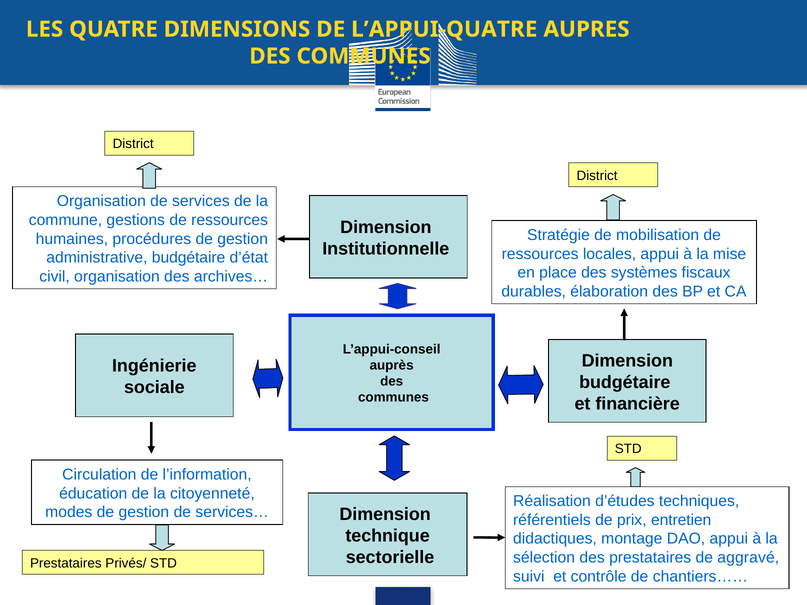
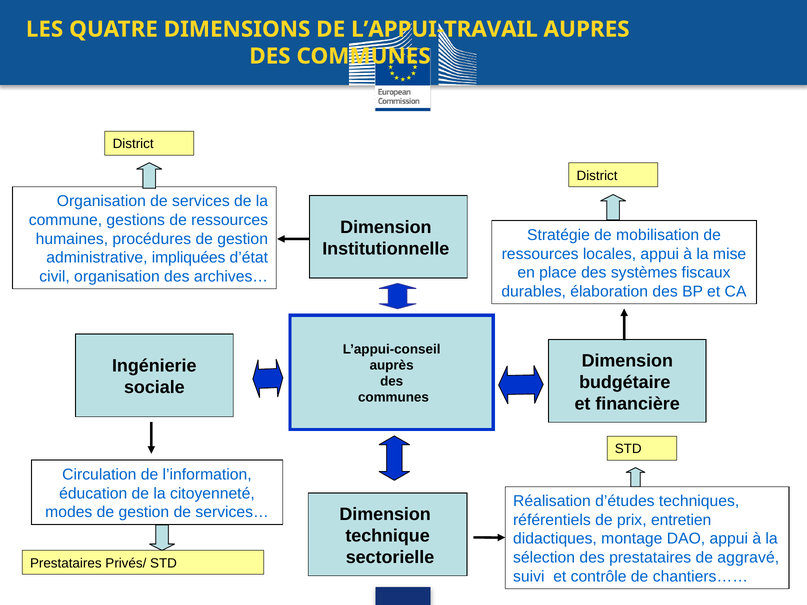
L’APPUI-QUATRE: L’APPUI-QUATRE -> L’APPUI-TRAVAIL
administrative budgétaire: budgétaire -> impliquées
